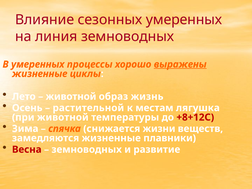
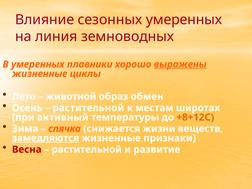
процессы: процессы -> плавники
жизнь: жизнь -> обмен
лягушка: лягушка -> широтах
при животной: животной -> активный
+8+12С colour: red -> orange
замедляются underline: none -> present
плавники: плавники -> признаки
земноводных at (87, 149): земноводных -> растительной
